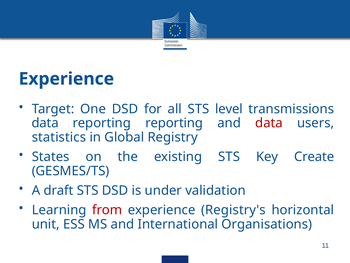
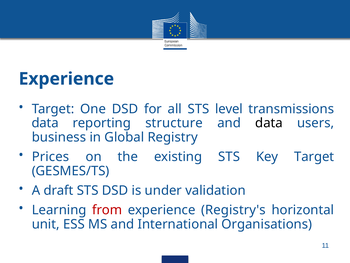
reporting reporting: reporting -> structure
data at (269, 123) colour: red -> black
statistics: statistics -> business
States: States -> Prices
Key Create: Create -> Target
